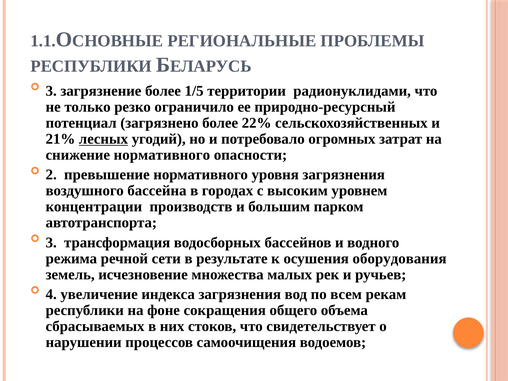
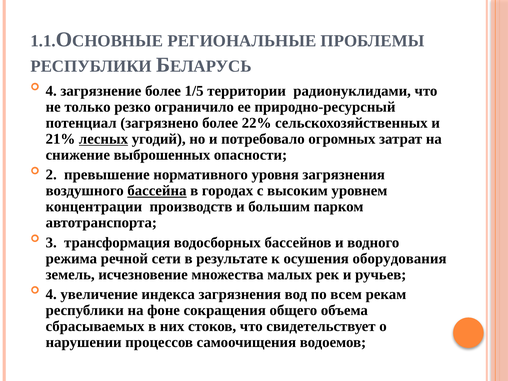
3 at (51, 91): 3 -> 4
снижение нормативного: нормативного -> выброшенных
бассейна underline: none -> present
